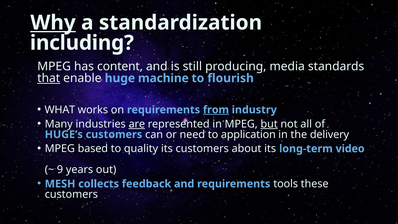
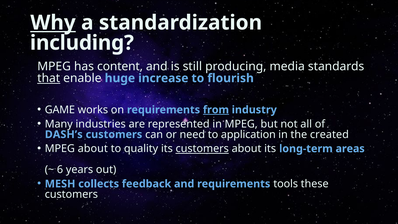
machine: machine -> increase
WHAT: WHAT -> GAME
are underline: present -> none
but underline: present -> none
HUGE’s: HUGE’s -> DASH’s
delivery: delivery -> created
MPEG based: based -> about
customers at (202, 149) underline: none -> present
video: video -> areas
9: 9 -> 6
